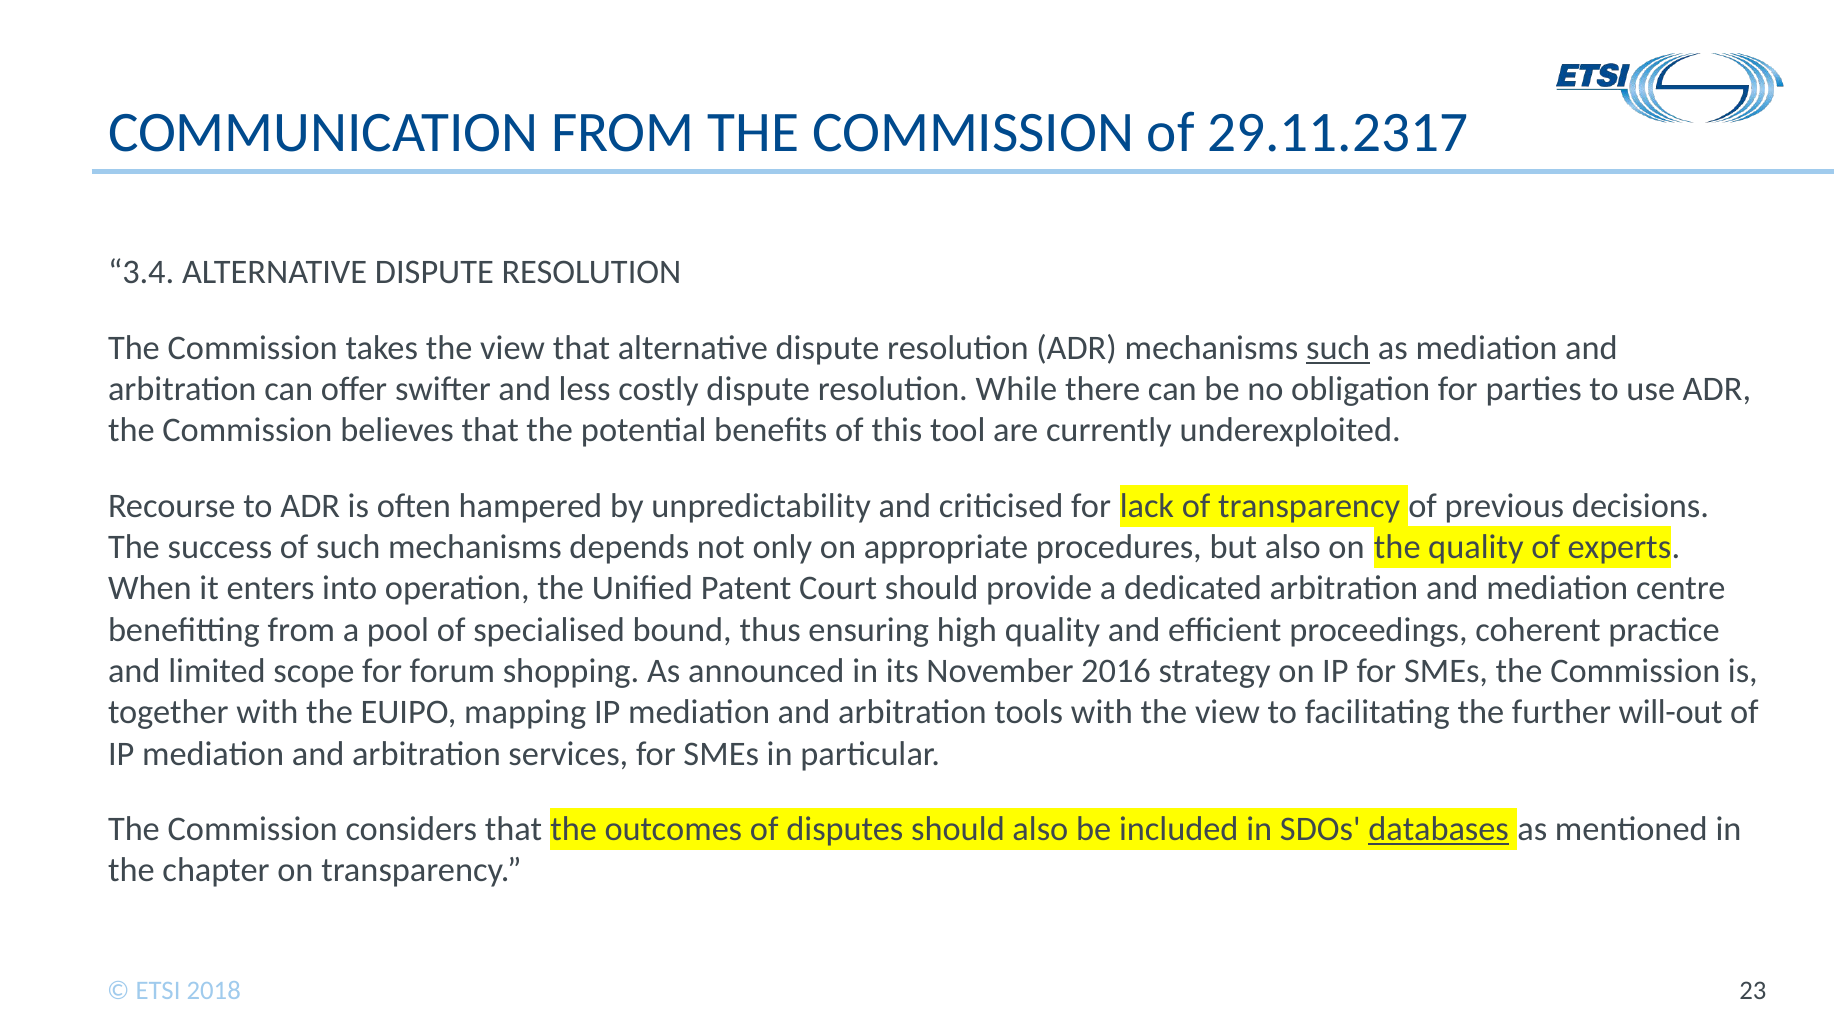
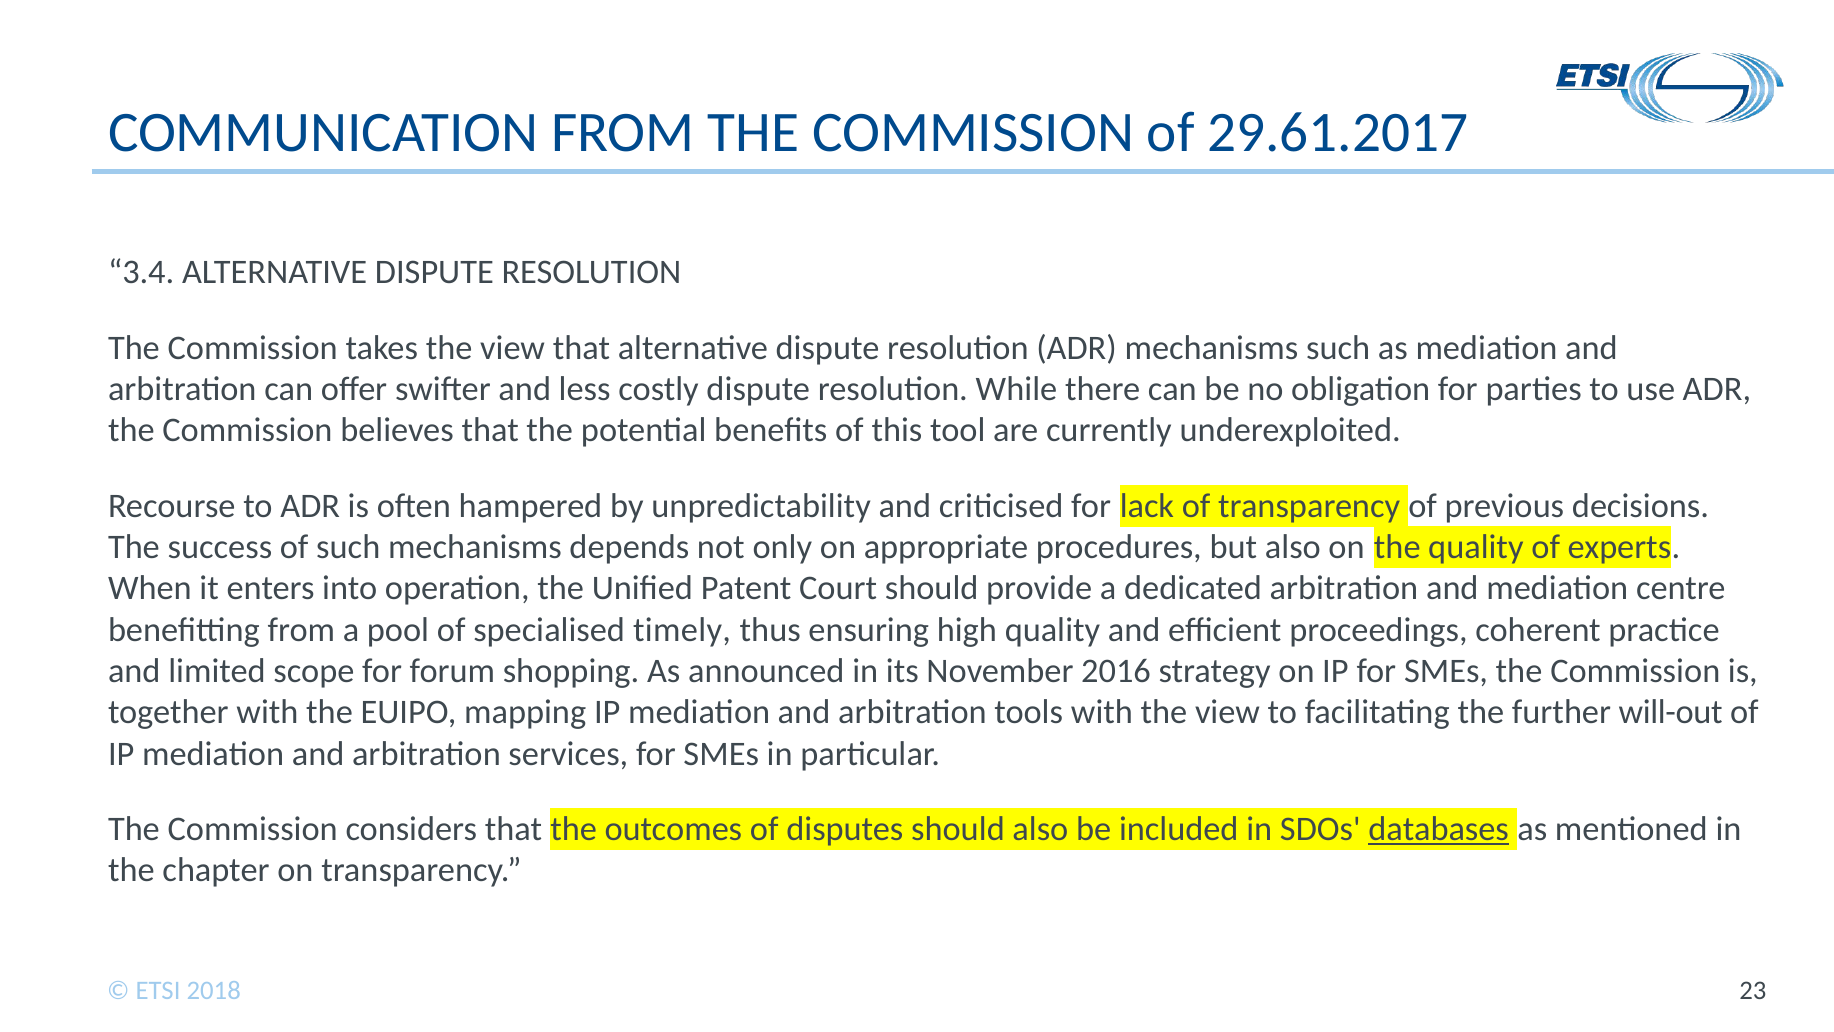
29.11.2317: 29.11.2317 -> 29.61.2017
such at (1338, 348) underline: present -> none
bound: bound -> timely
